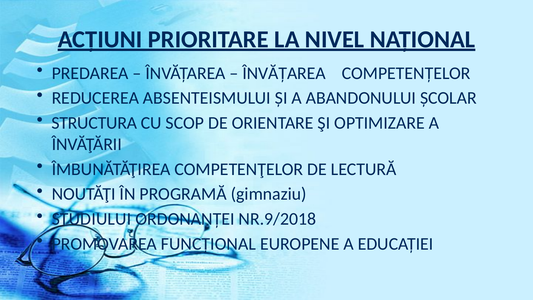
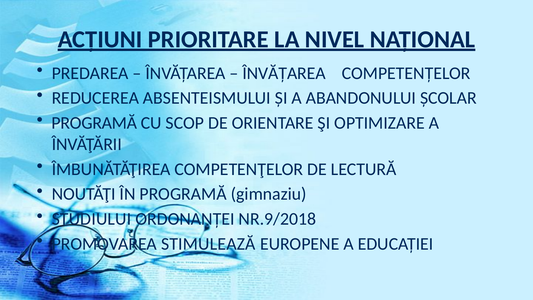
STRUCTURA at (94, 123): STRUCTURA -> PROGRAMĂ
FUNCȚIONAL: FUNCȚIONAL -> STIMULEAZĂ
